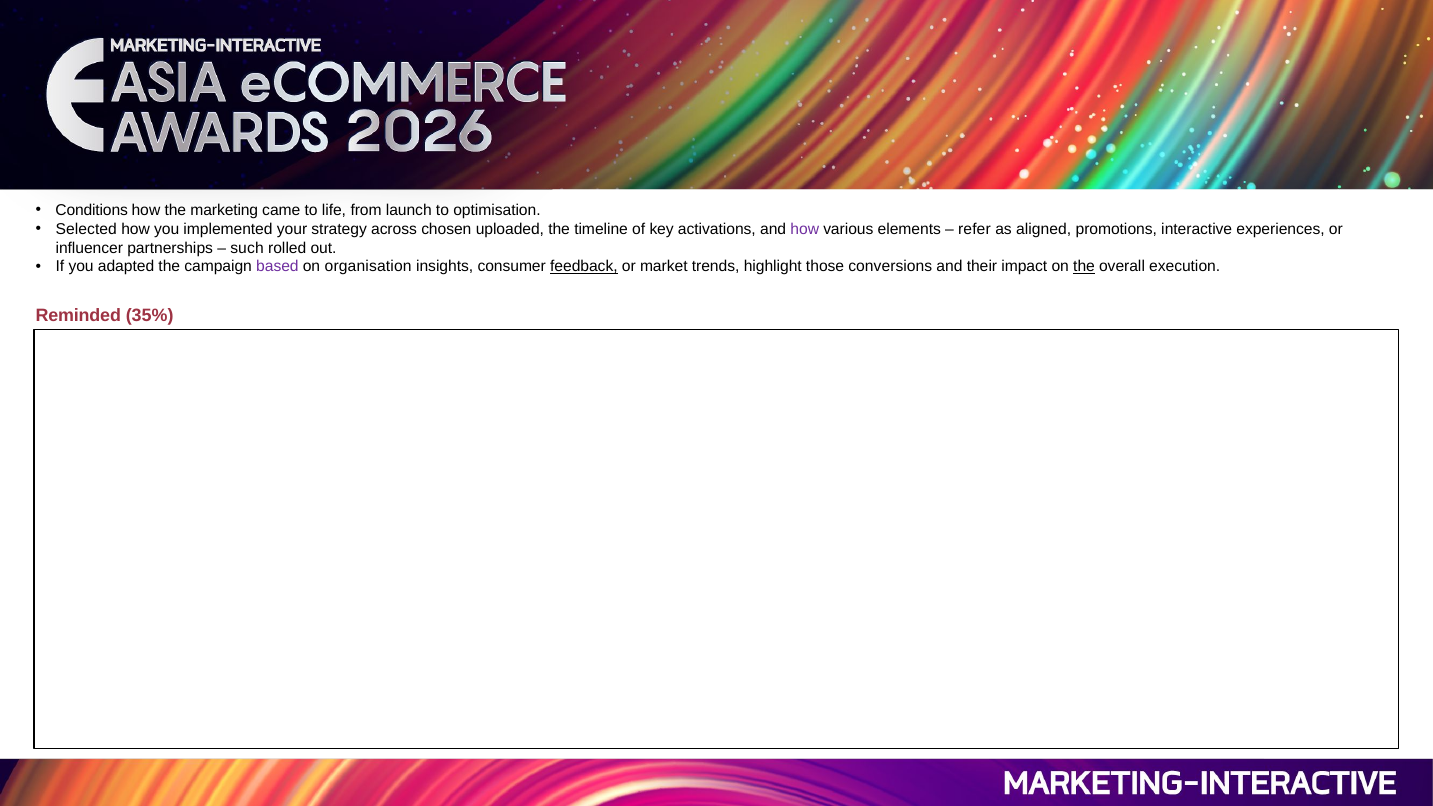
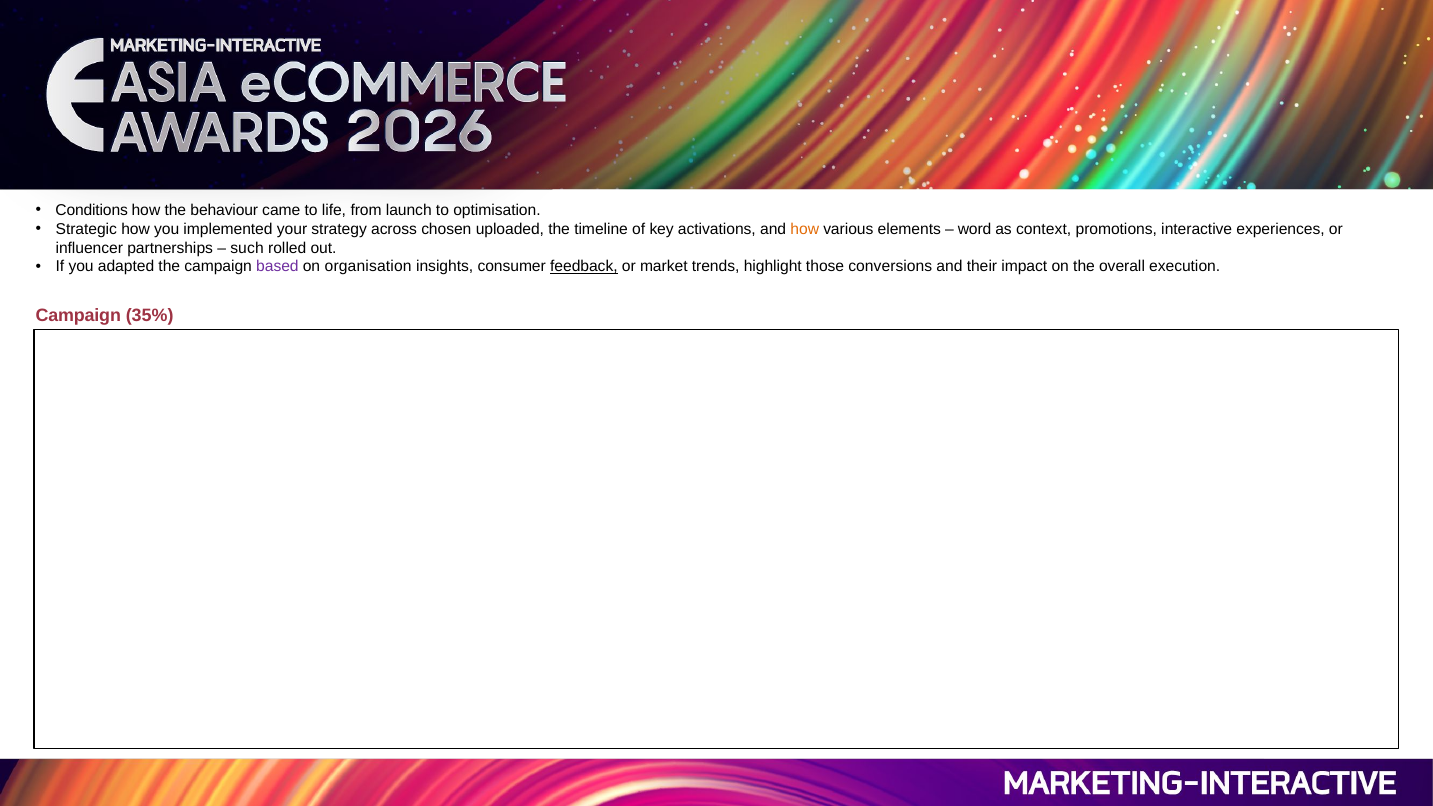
marketing: marketing -> behaviour
Selected: Selected -> Strategic
how at (805, 229) colour: purple -> orange
refer: refer -> word
aligned: aligned -> context
the at (1084, 267) underline: present -> none
Reminded at (78, 315): Reminded -> Campaign
